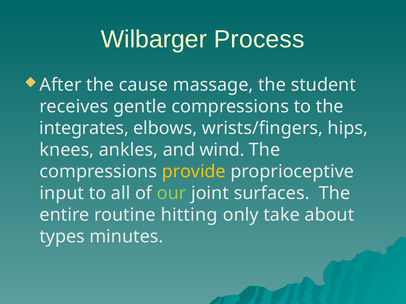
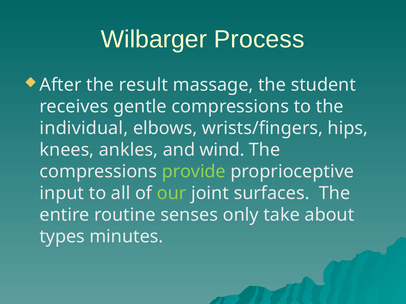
cause: cause -> result
integrates: integrates -> individual
provide colour: yellow -> light green
hitting: hitting -> senses
